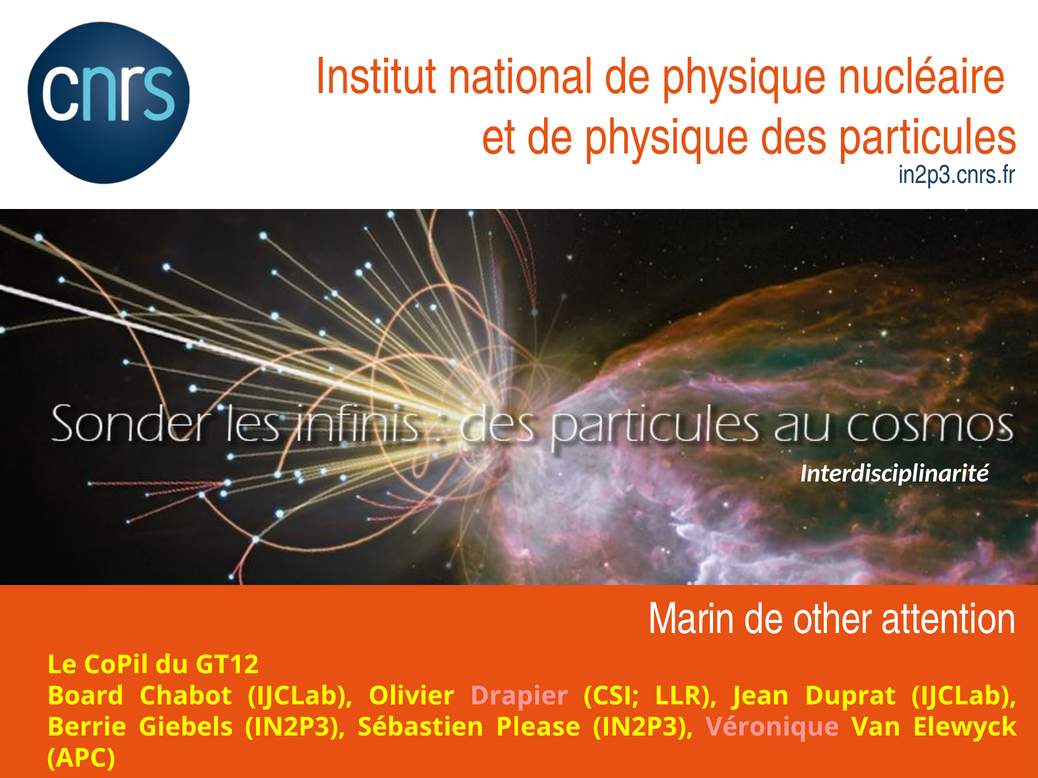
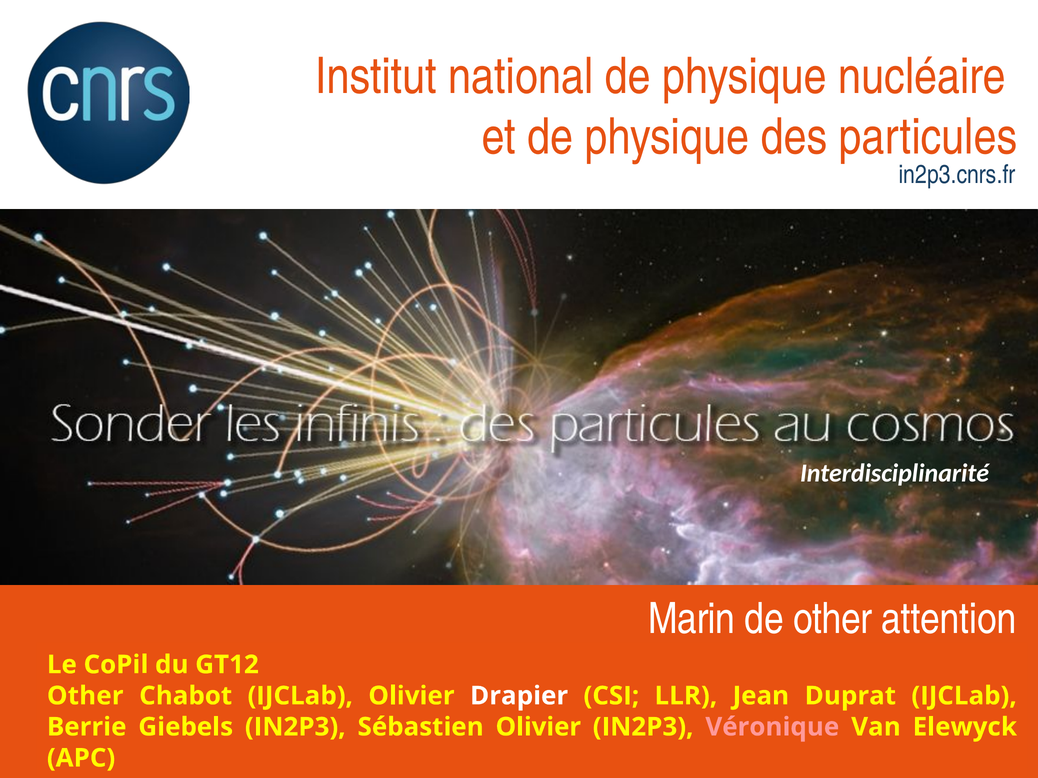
Board at (85, 696): Board -> Other
Drapier colour: pink -> white
Sébastien Please: Please -> Olivier
